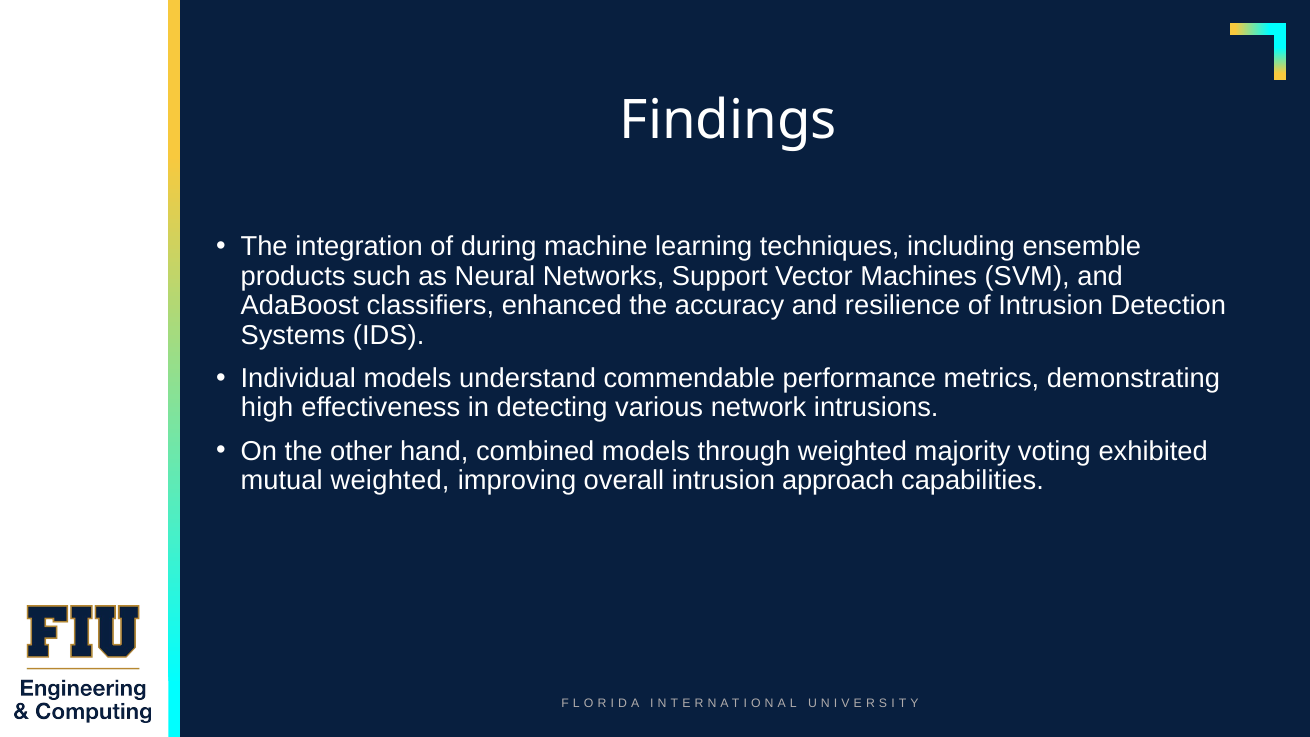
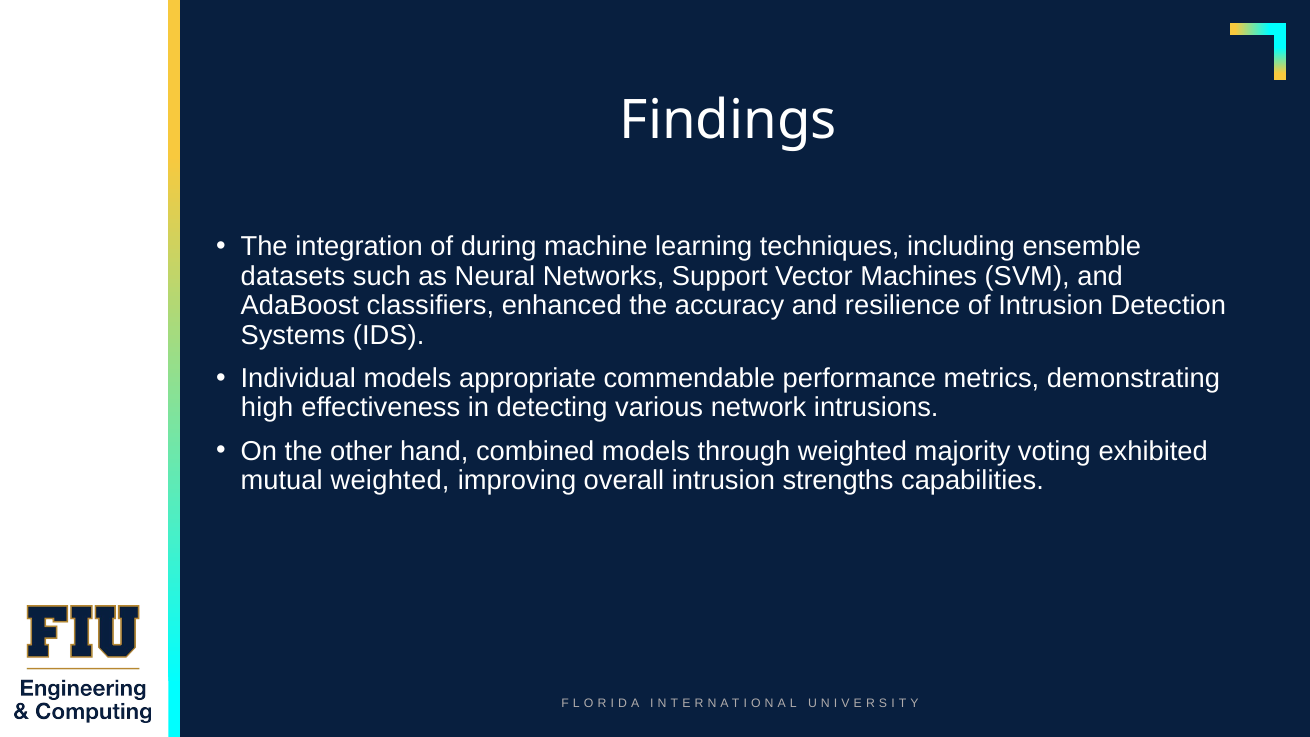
products: products -> datasets
understand: understand -> appropriate
approach: approach -> strengths
